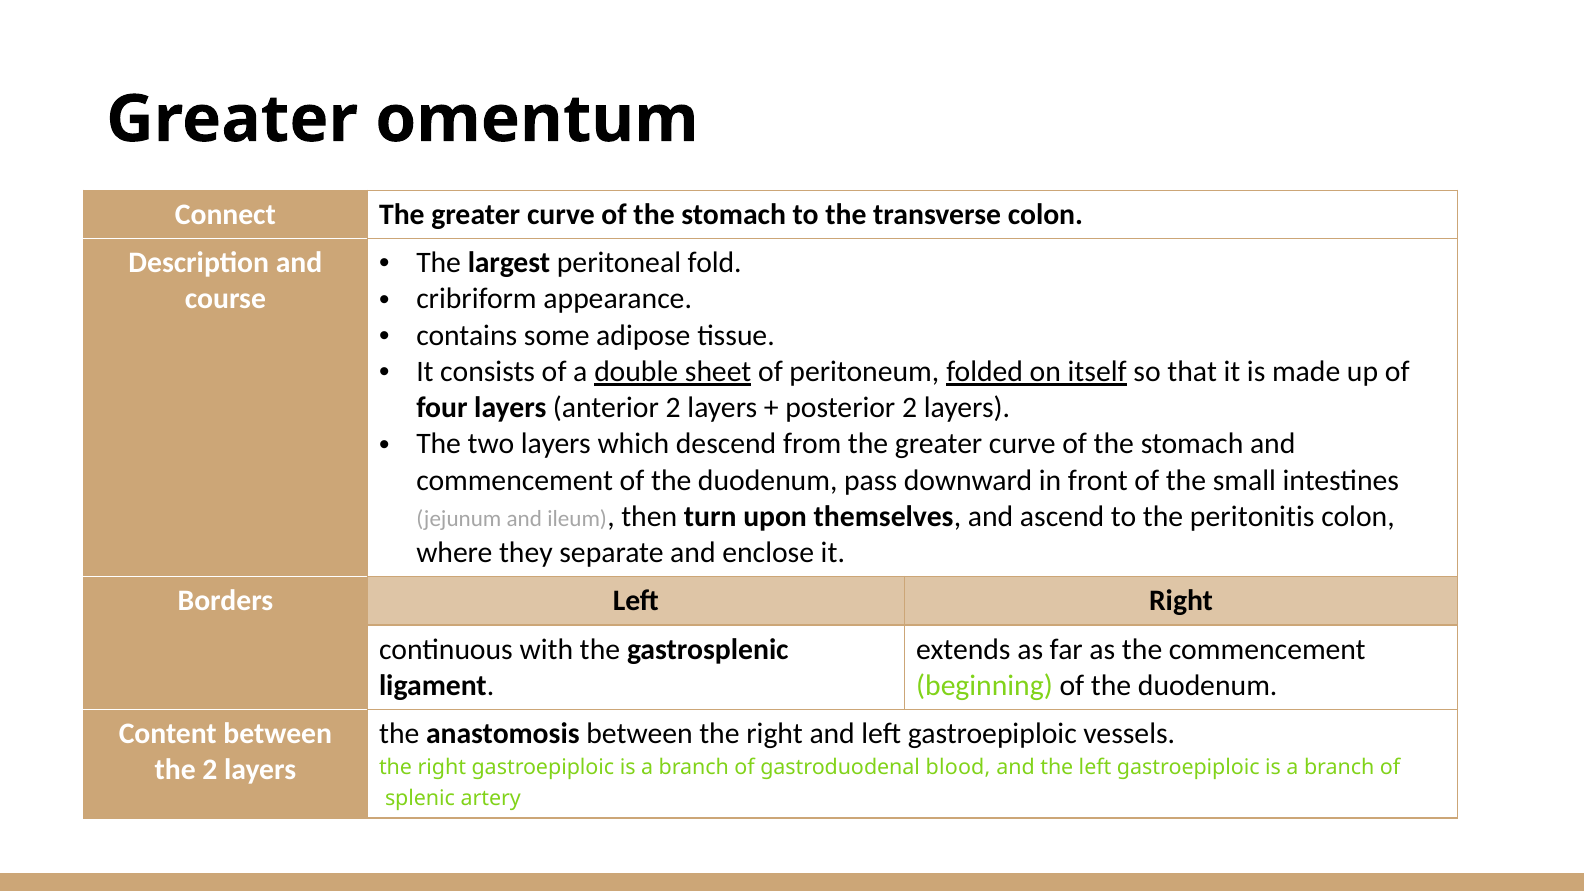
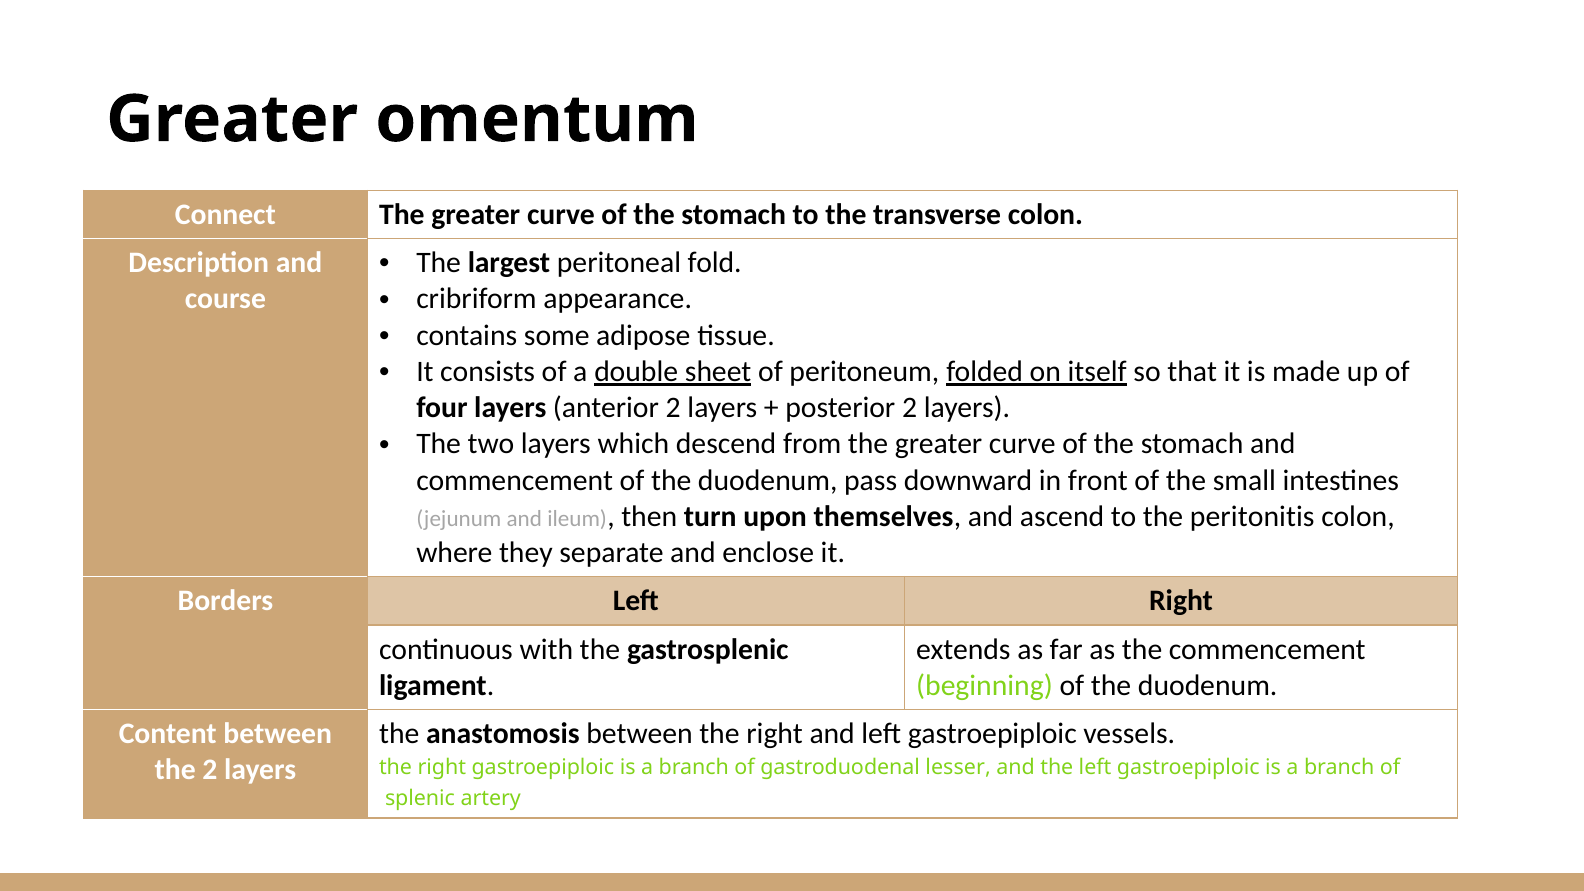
blood: blood -> lesser
